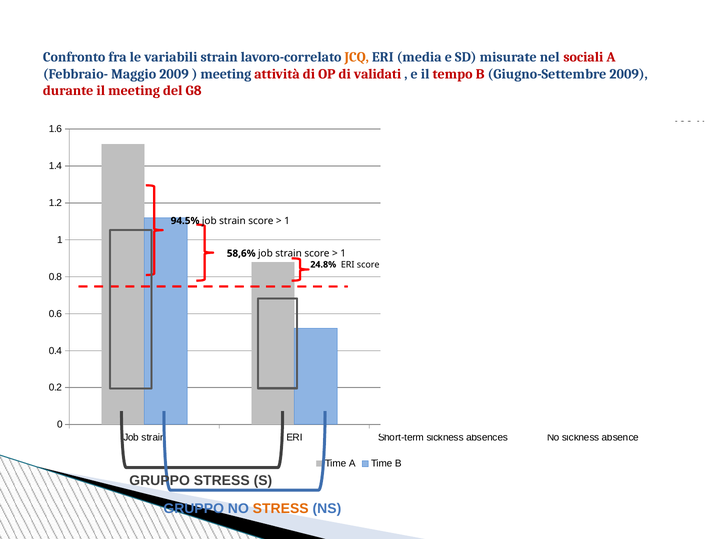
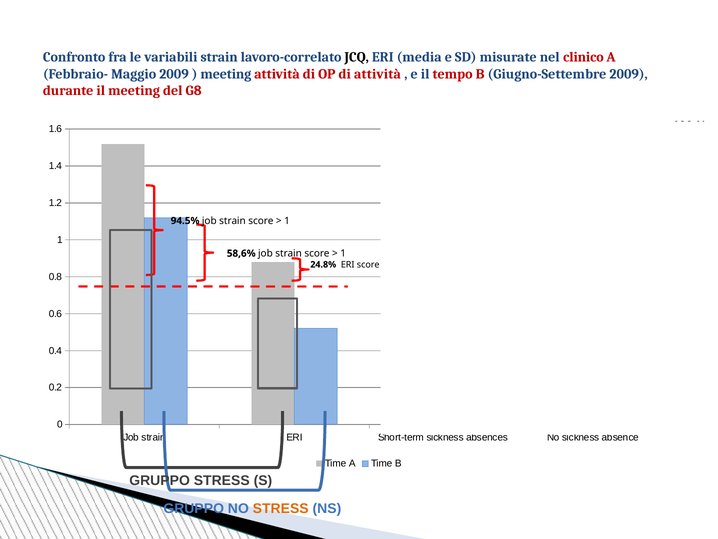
JCQ colour: orange -> black
sociali: sociali -> clinico
di validati: validati -> attività
